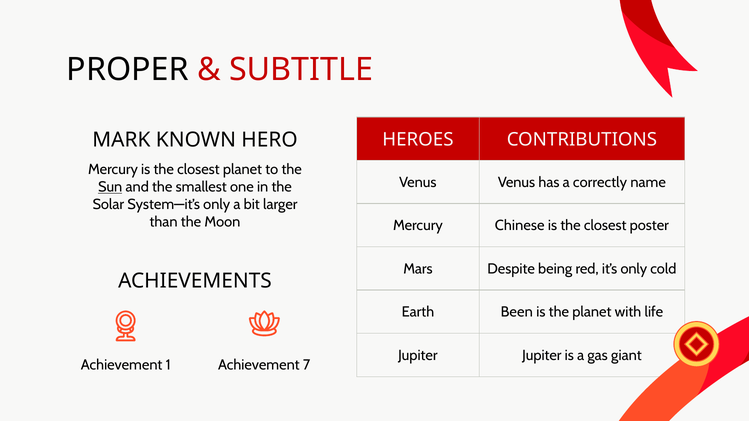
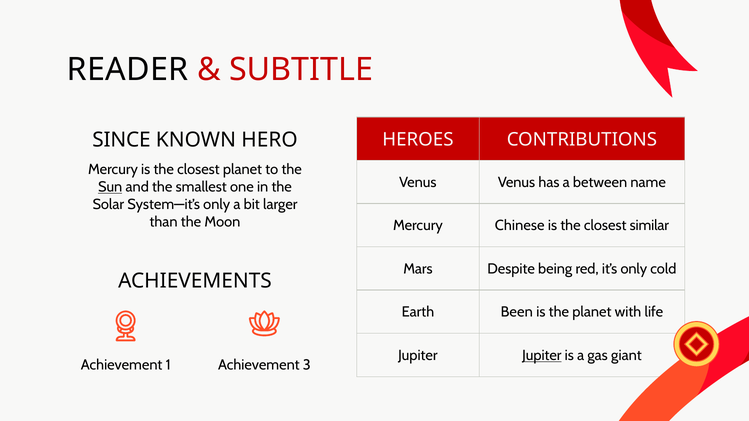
PROPER: PROPER -> READER
MARK: MARK -> SINCE
correctly: correctly -> between
poster: poster -> similar
Jupiter at (542, 356) underline: none -> present
7: 7 -> 3
